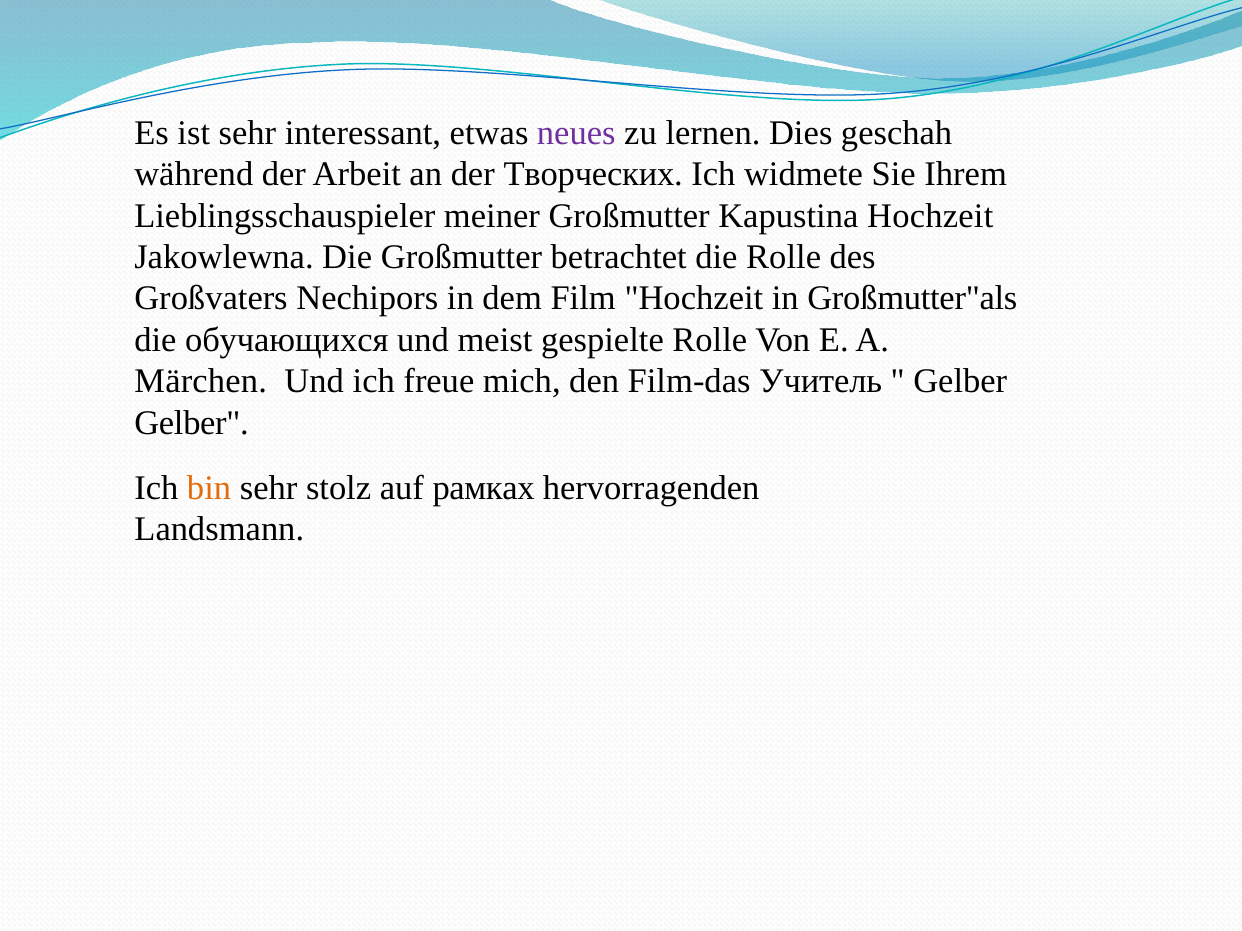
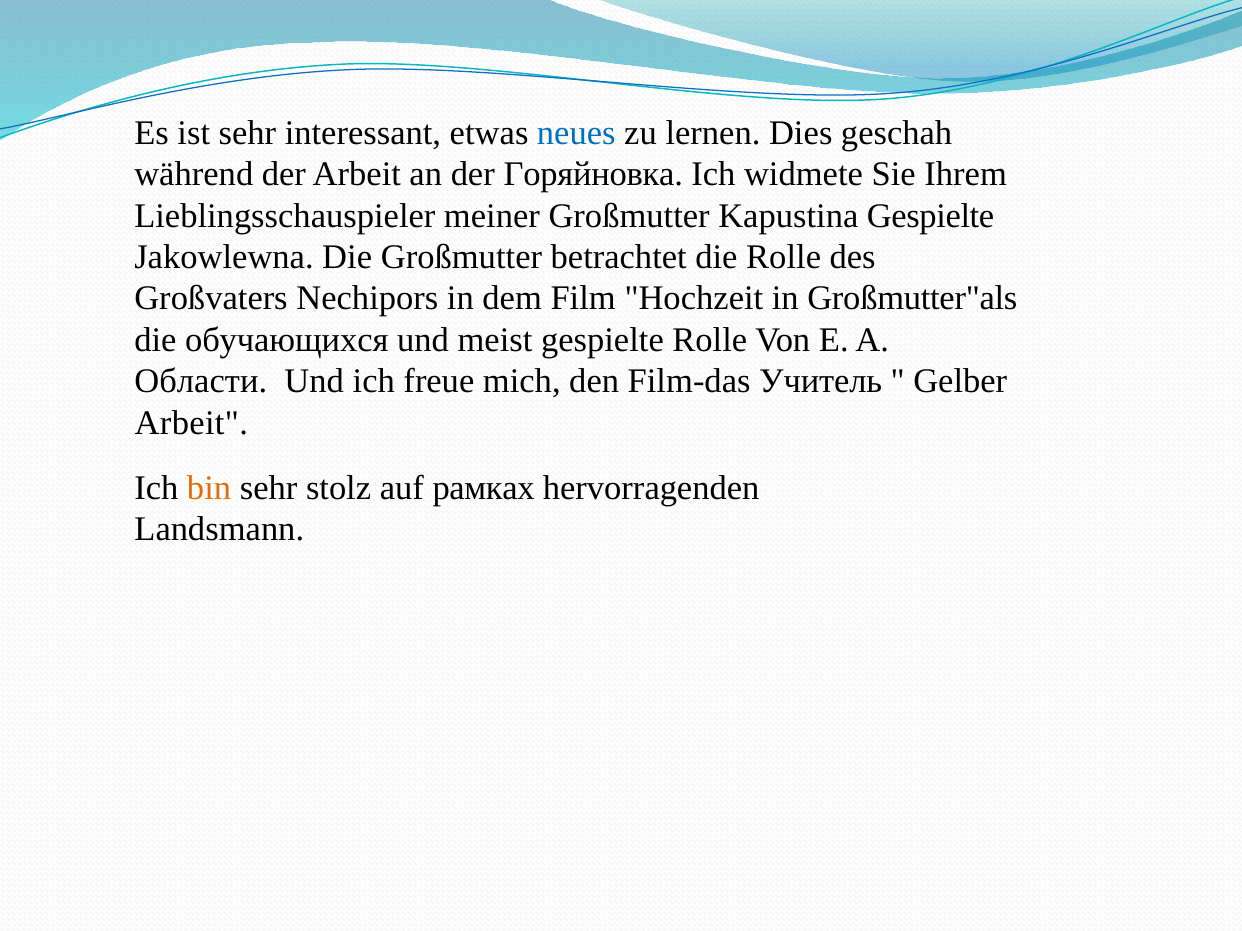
neues colour: purple -> blue
Творческих: Творческих -> Горяйновка
Kapustina Hochzeit: Hochzeit -> Gespielte
Märchen: Märchen -> Области
Gelber at (192, 423): Gelber -> Arbeit
